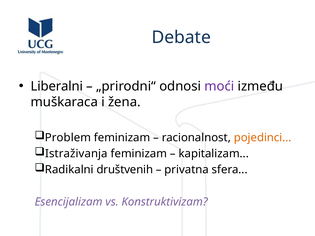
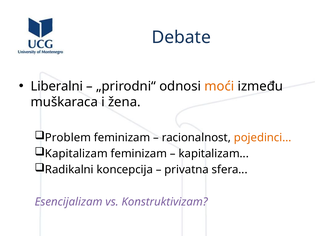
moći colour: purple -> orange
Istraživanja at (76, 154): Istraživanja -> Kapitalizam
društvenih: društvenih -> koncepcija
